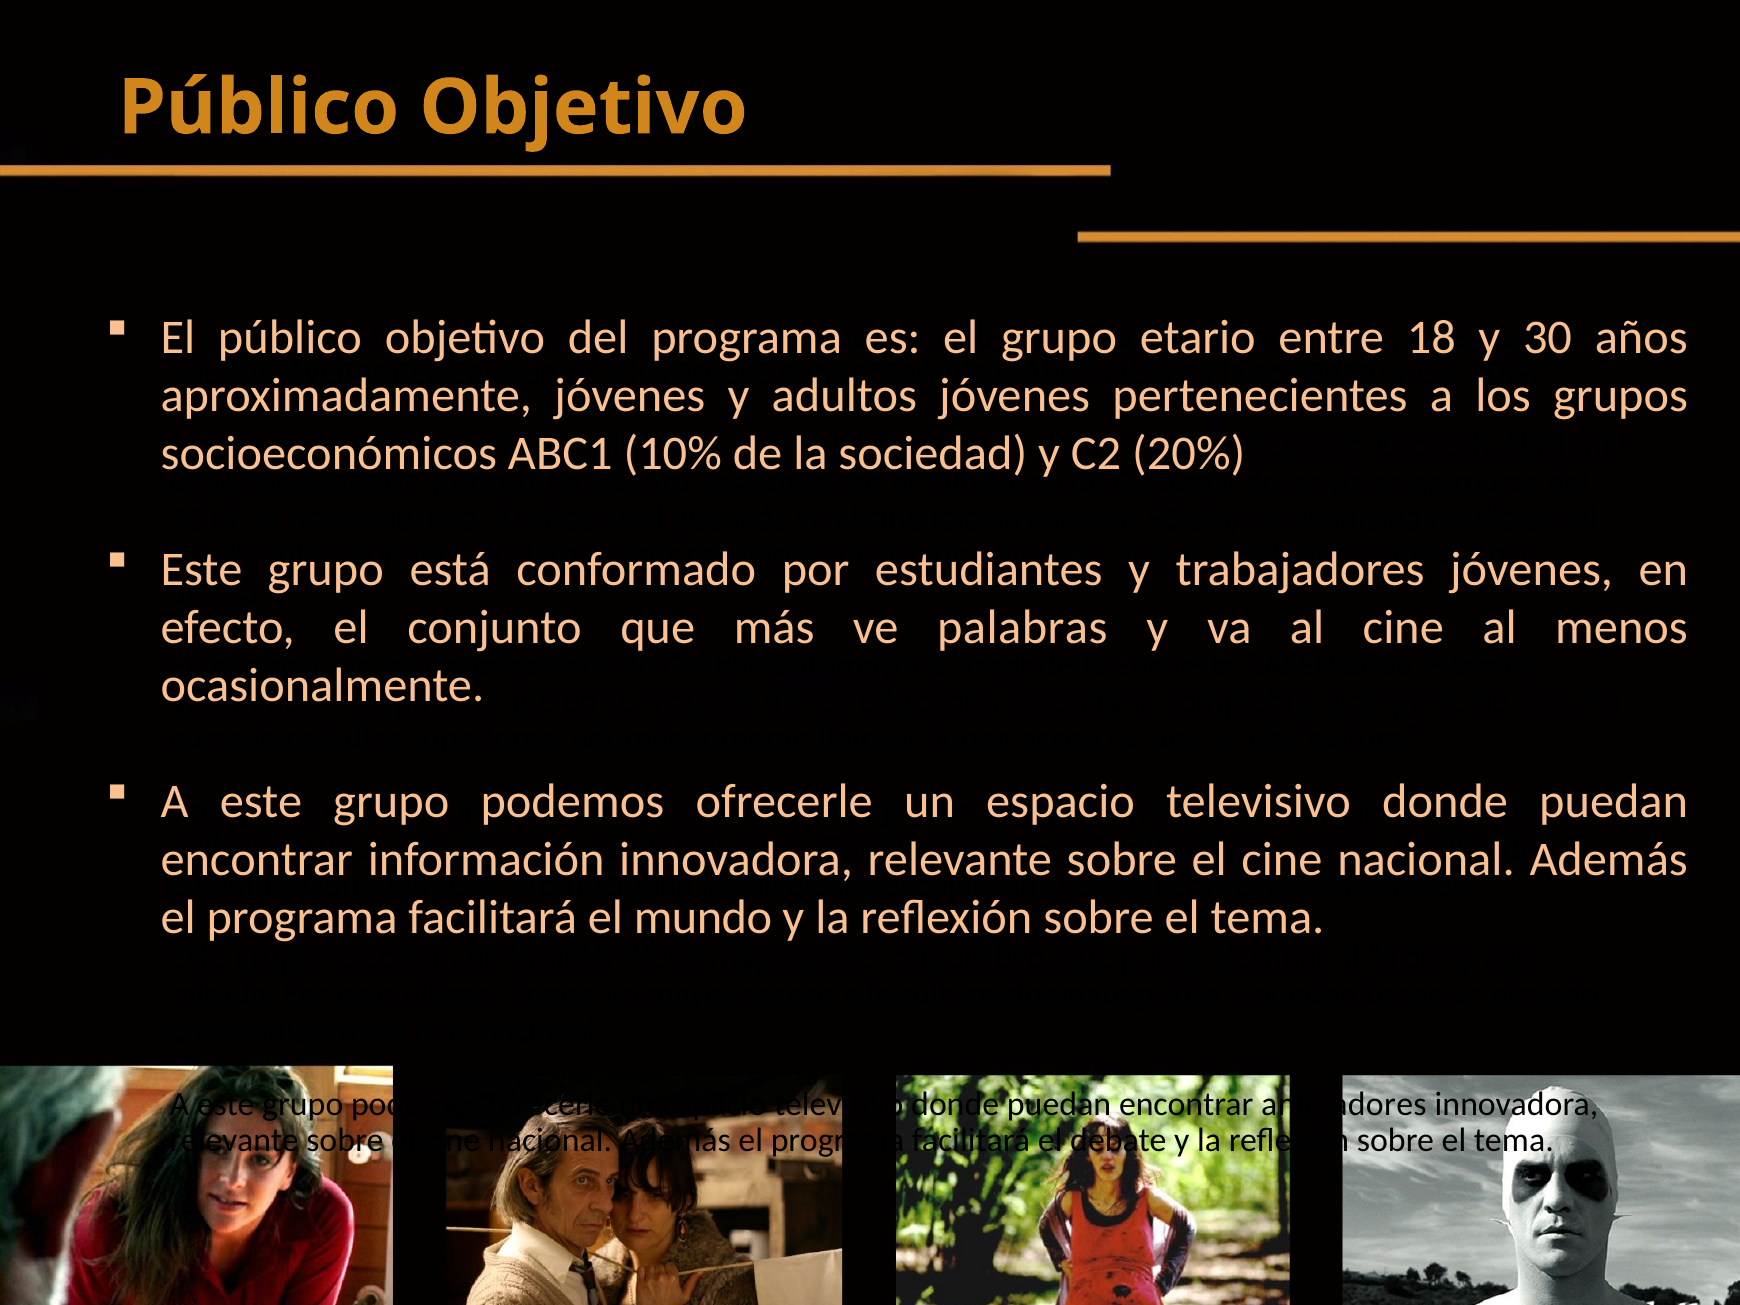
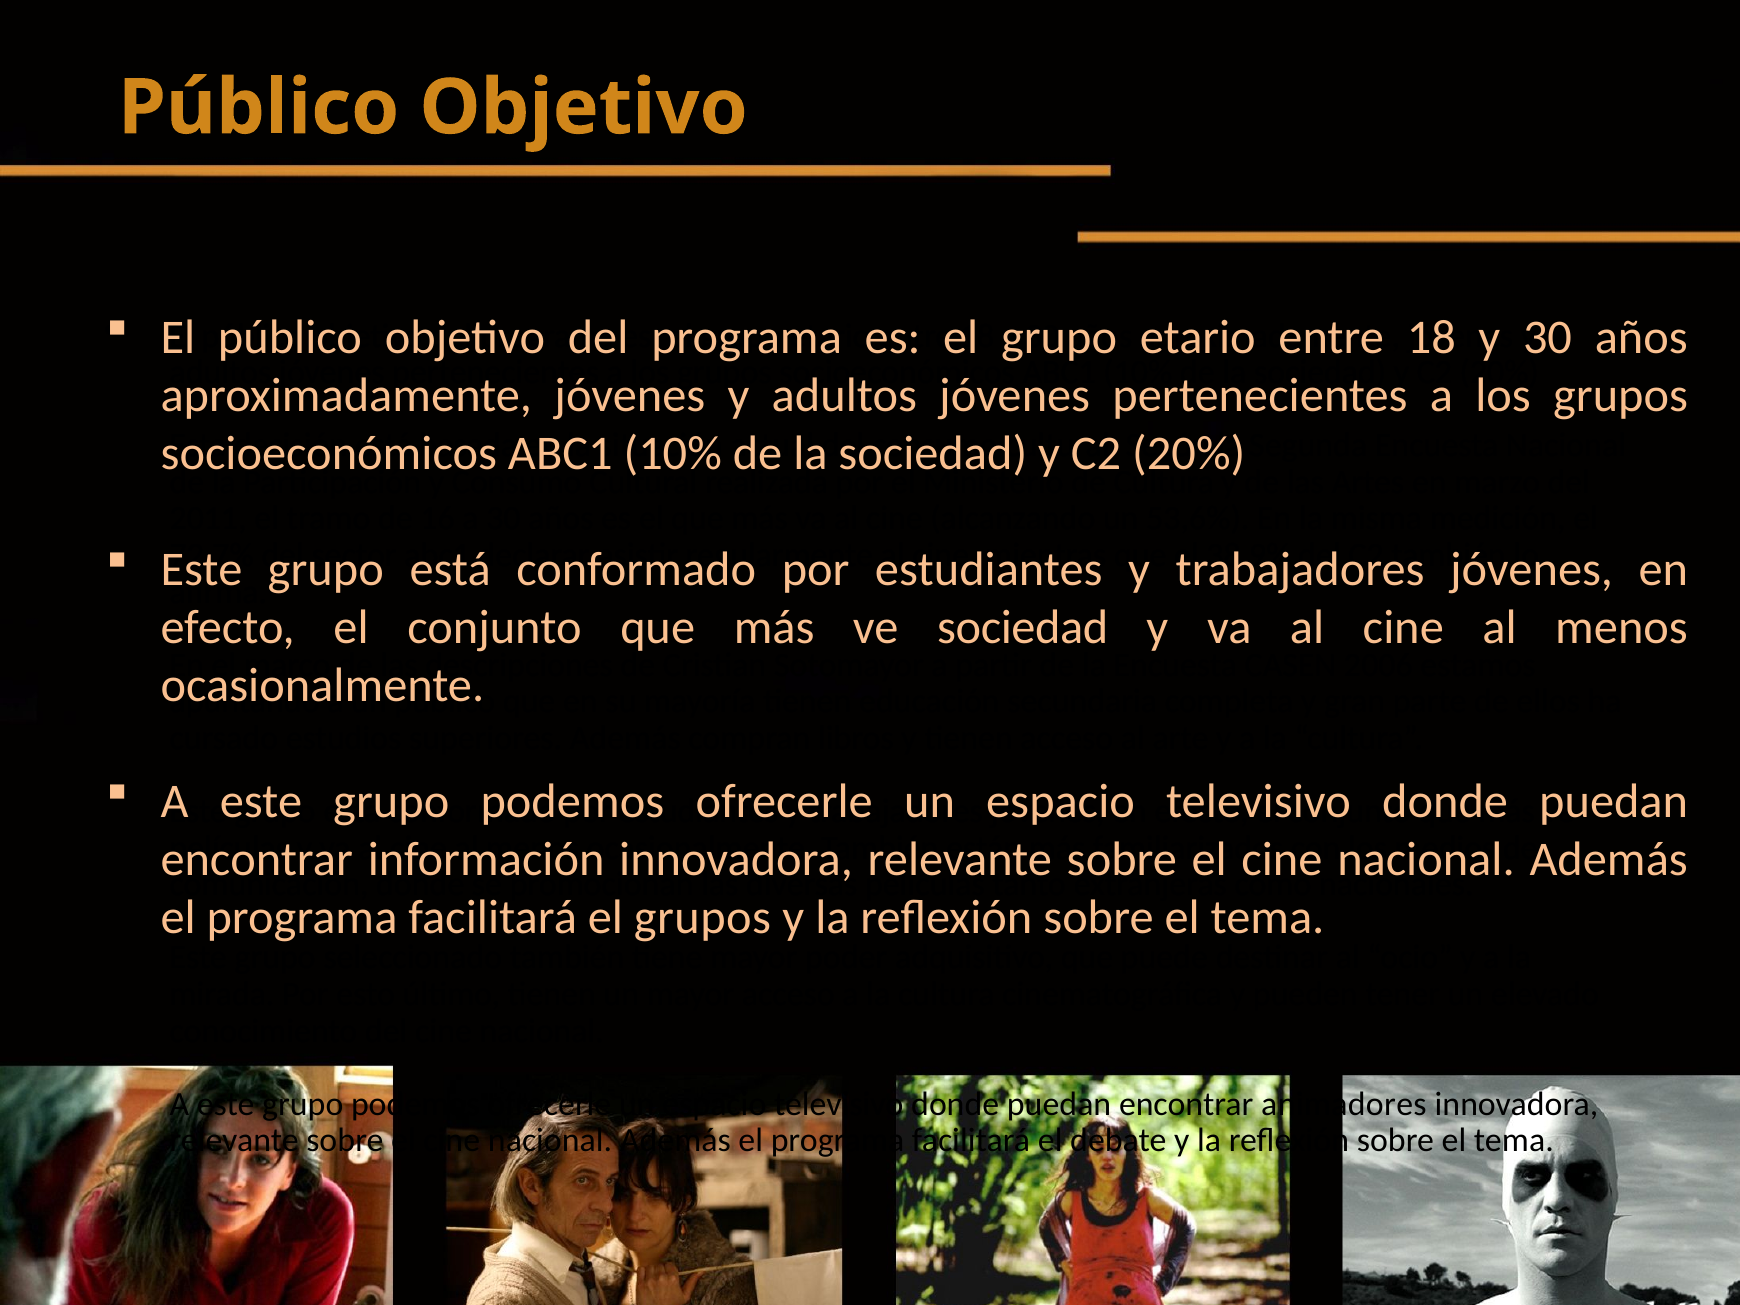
ve palabras: palabras -> sociedad
el mundo: mundo -> grupos
